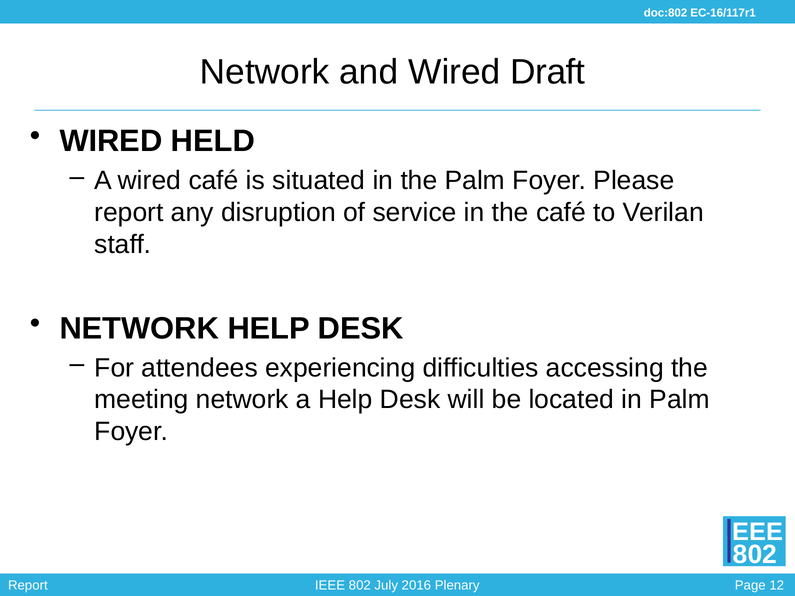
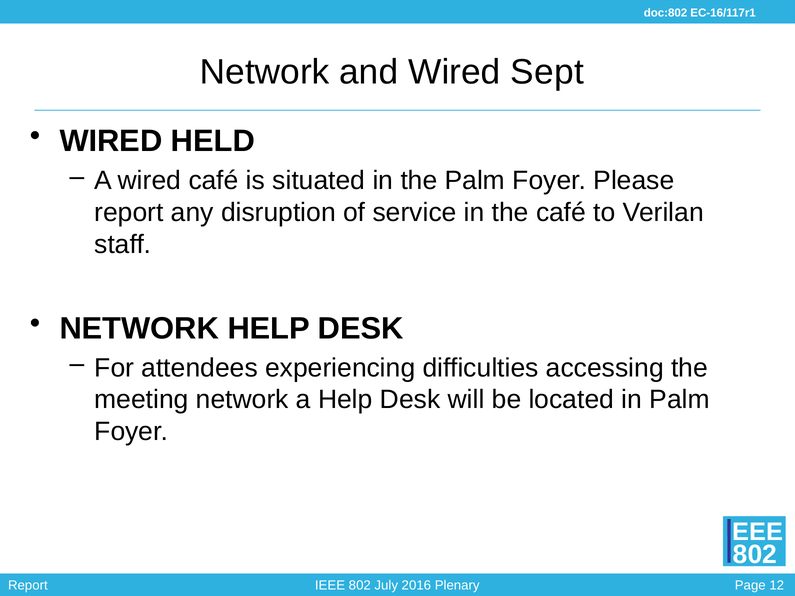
Draft: Draft -> Sept
